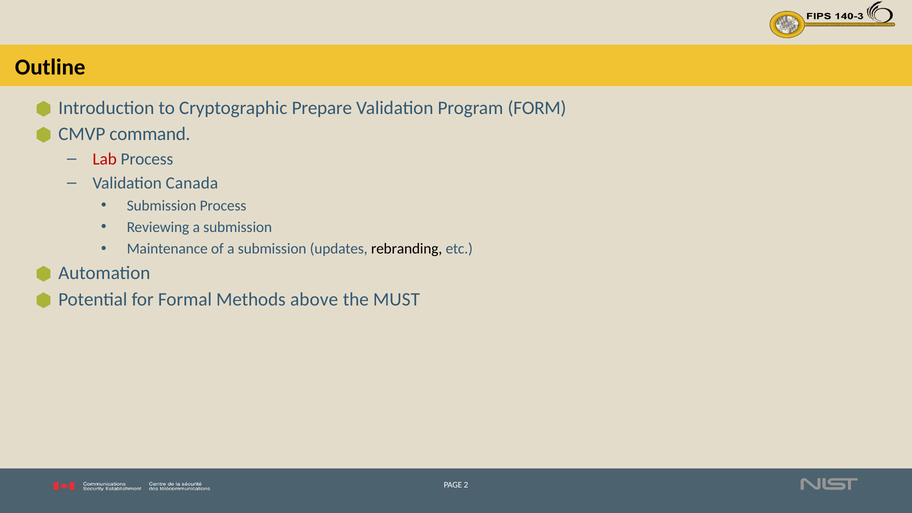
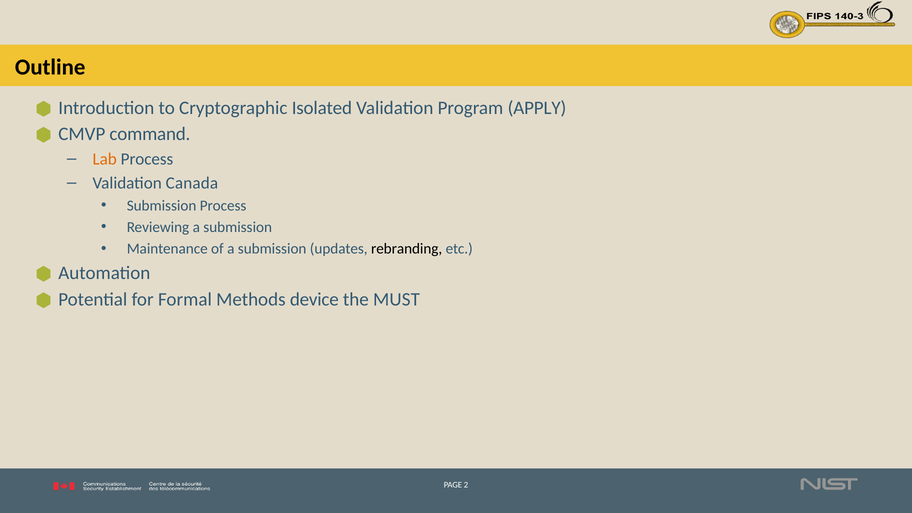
Prepare: Prepare -> Isolated
FORM: FORM -> APPLY
Lab colour: red -> orange
above: above -> device
